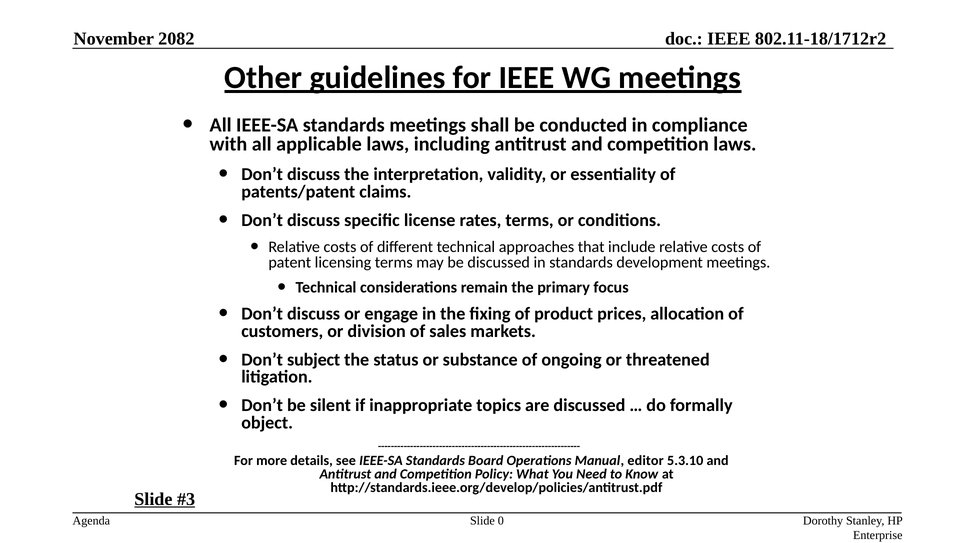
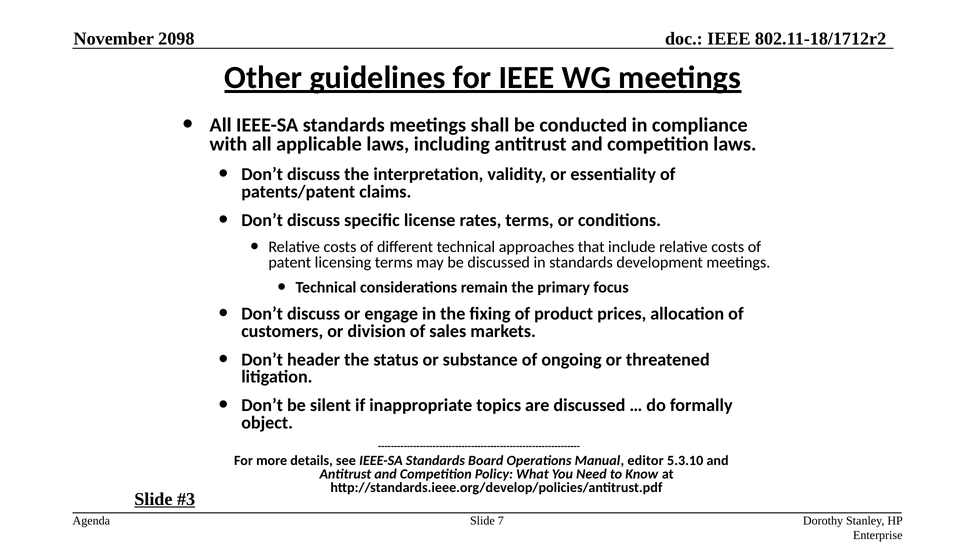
2082: 2082 -> 2098
subject: subject -> header
0: 0 -> 7
